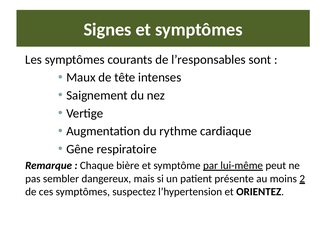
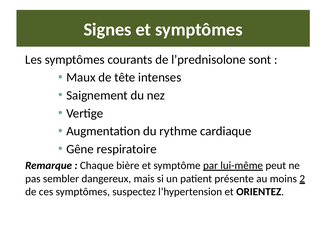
l’responsables: l’responsables -> l’prednisolone
